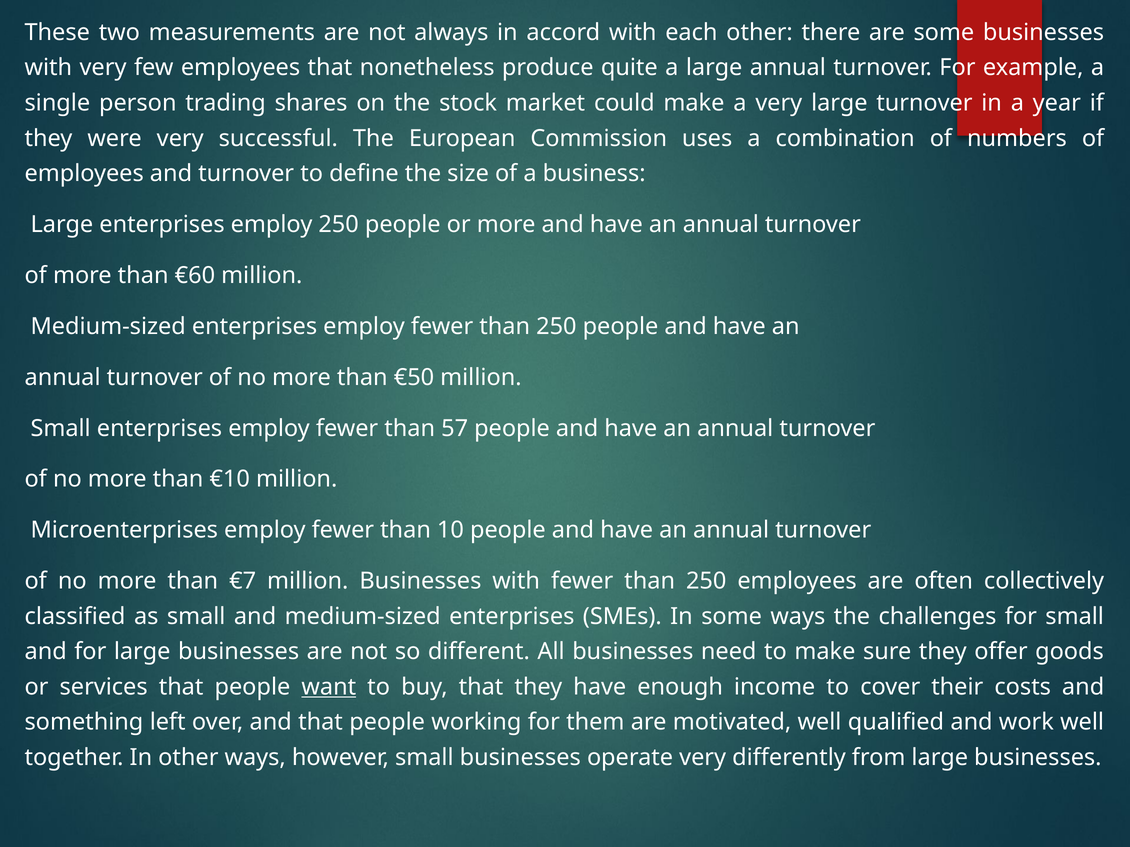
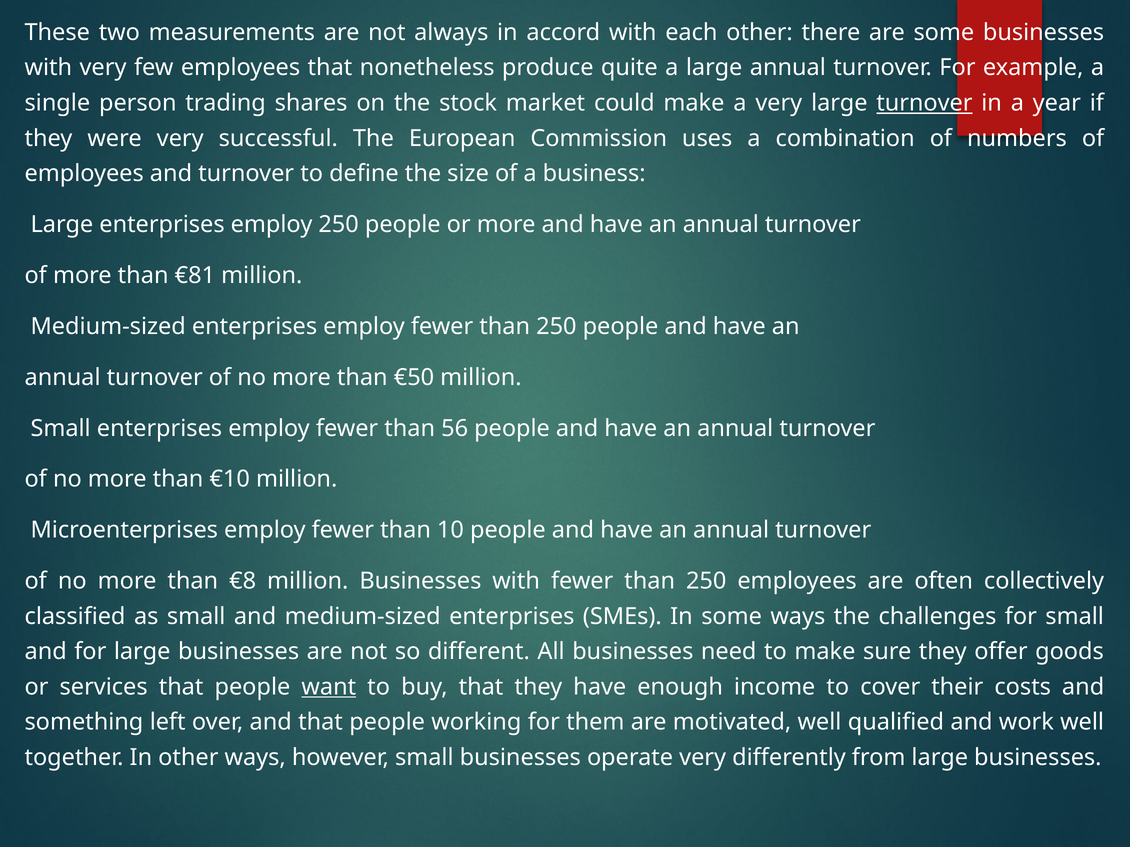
turnover at (924, 103) underline: none -> present
€60: €60 -> €81
57: 57 -> 56
€7: €7 -> €8
